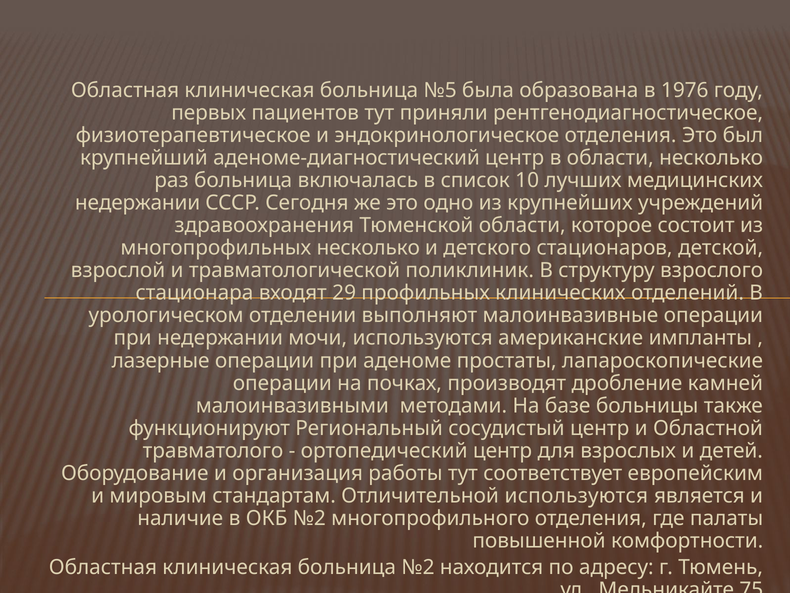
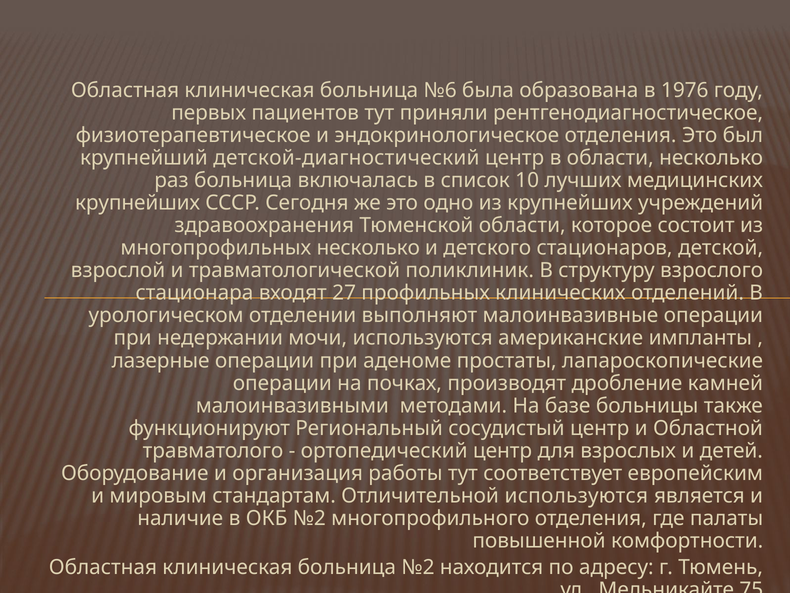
№5: №5 -> №6
аденоме-диагностический: аденоме-диагностический -> детской-диагностический
недержании at (138, 203): недержании -> крупнейших
29: 29 -> 27
